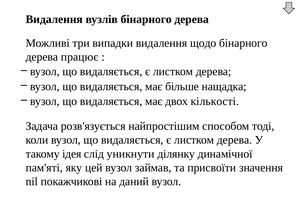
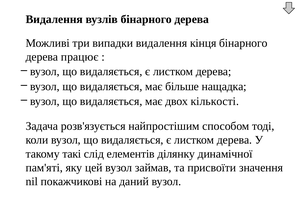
щодо: щодо -> кінця
ідея: ідея -> такі
уникнути: уникнути -> елементів
